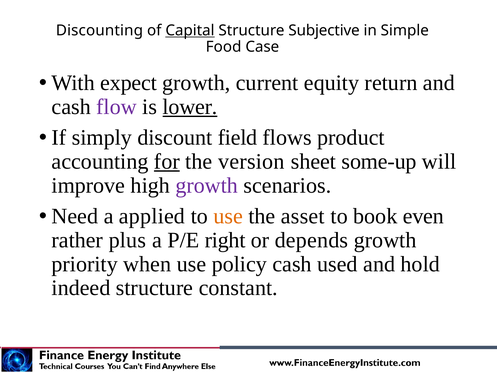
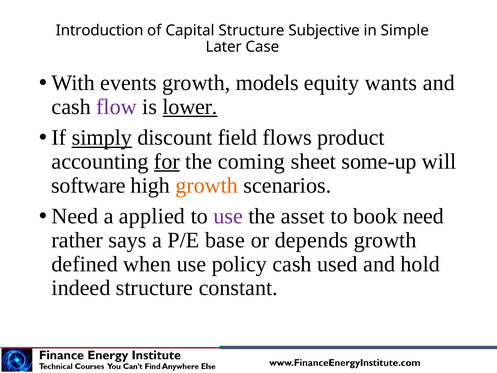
Discounting: Discounting -> Introduction
Capital underline: present -> none
Food: Food -> Later
expect: expect -> events
current: current -> models
return: return -> wants
simply underline: none -> present
version: version -> coming
improve: improve -> software
growth at (207, 185) colour: purple -> orange
use at (228, 216) colour: orange -> purple
book even: even -> need
plus: plus -> says
right: right -> base
priority: priority -> defined
